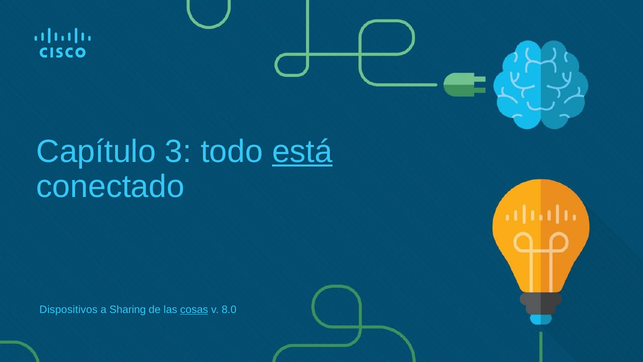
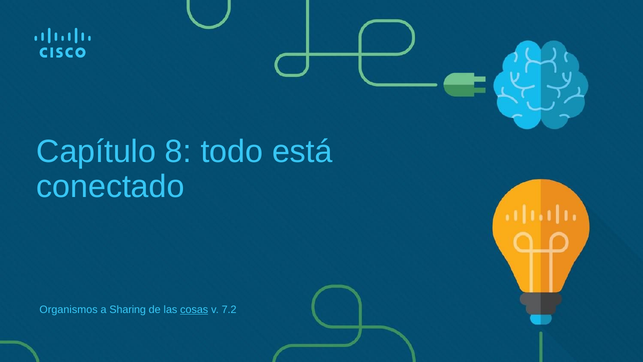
3: 3 -> 8
está underline: present -> none
Dispositivos: Dispositivos -> Organismos
8.0: 8.0 -> 7.2
